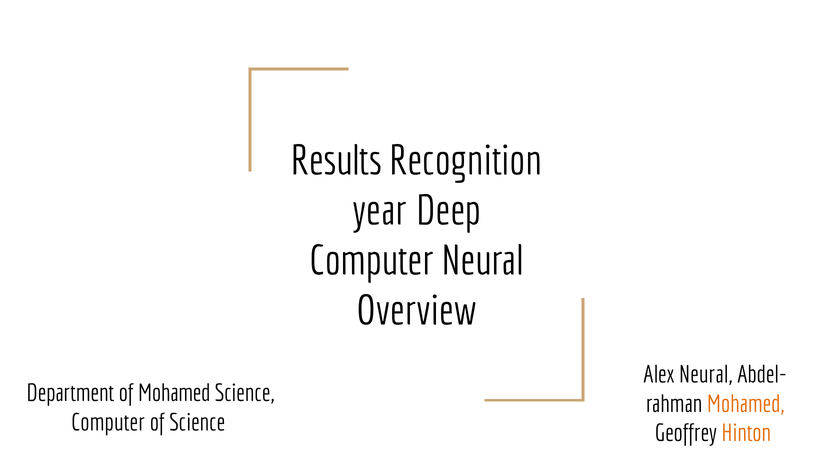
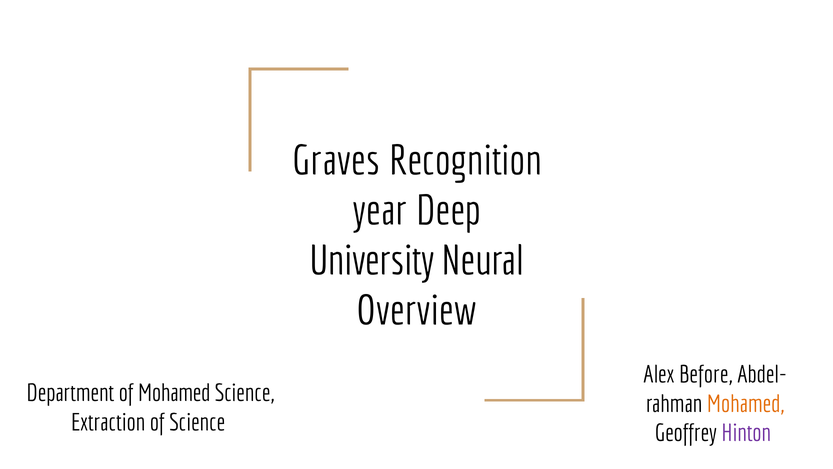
Results: Results -> Graves
Computer at (372, 261): Computer -> University
Alex Neural: Neural -> Before
Computer at (108, 422): Computer -> Extraction
Hinton colour: orange -> purple
